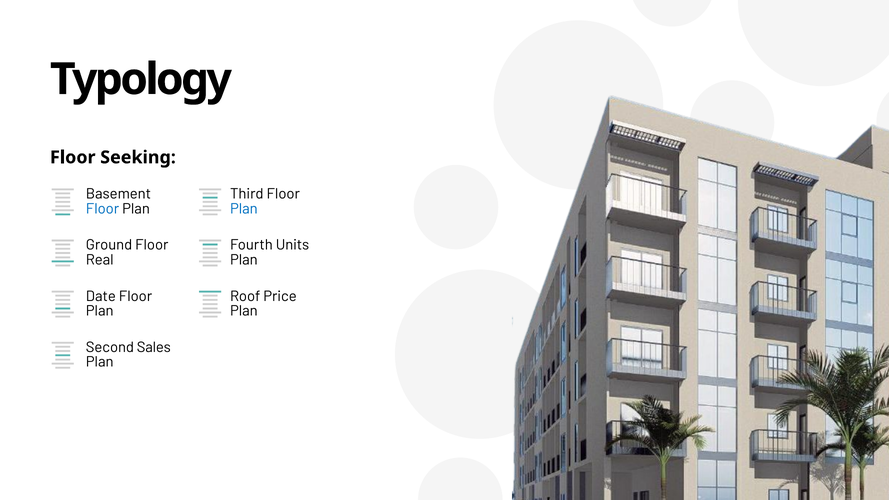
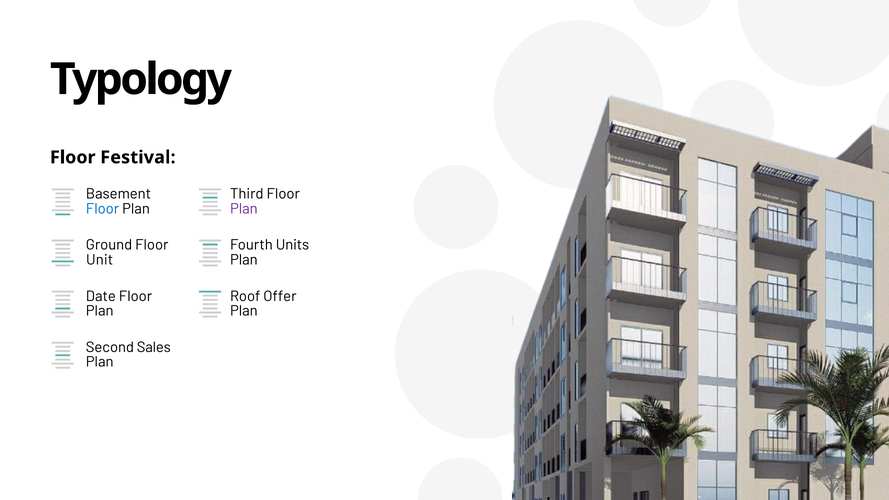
Seeking: Seeking -> Festival
Plan at (244, 209) colour: blue -> purple
Real: Real -> Unit
Price: Price -> Offer
